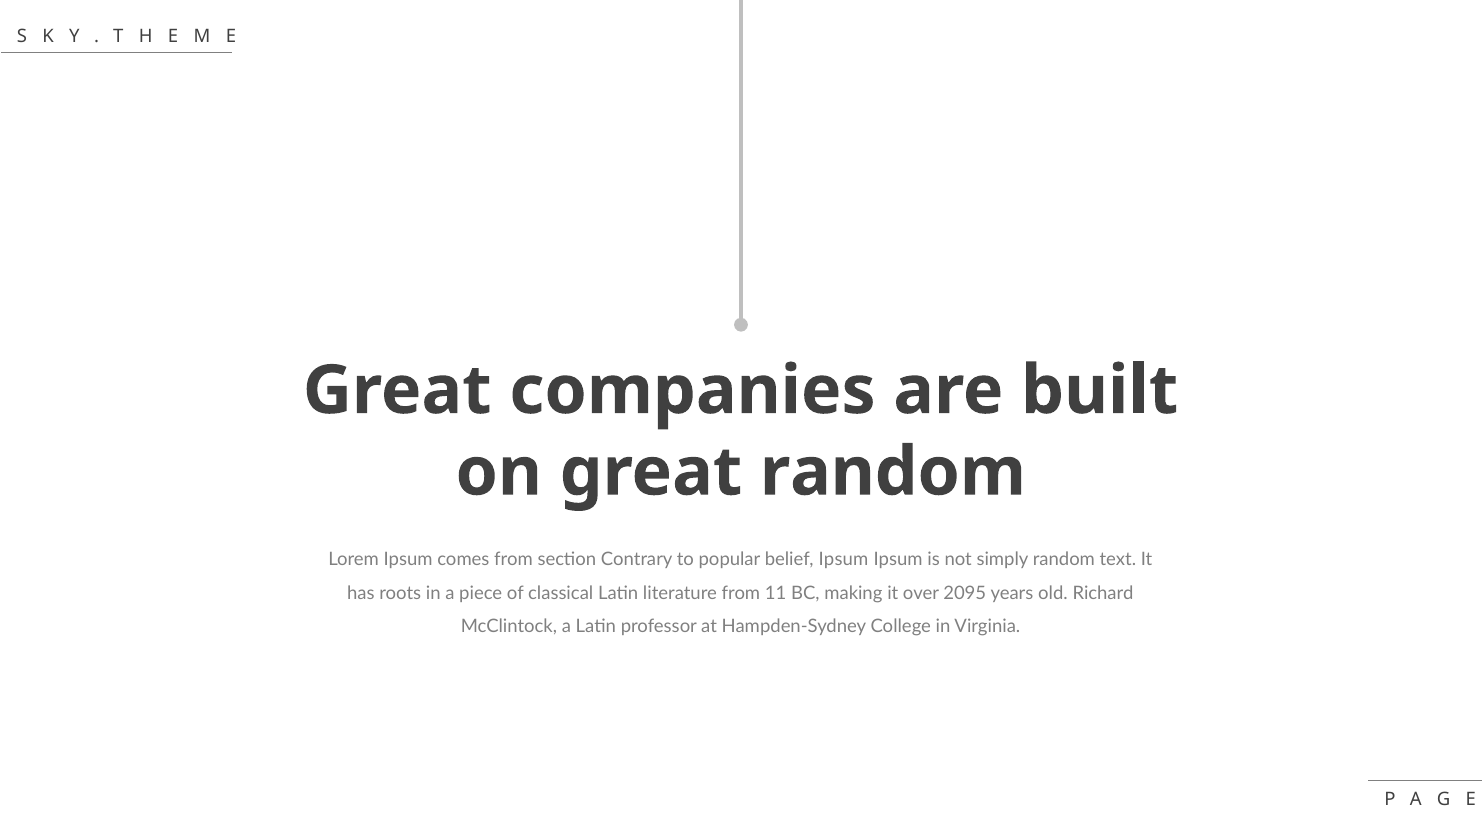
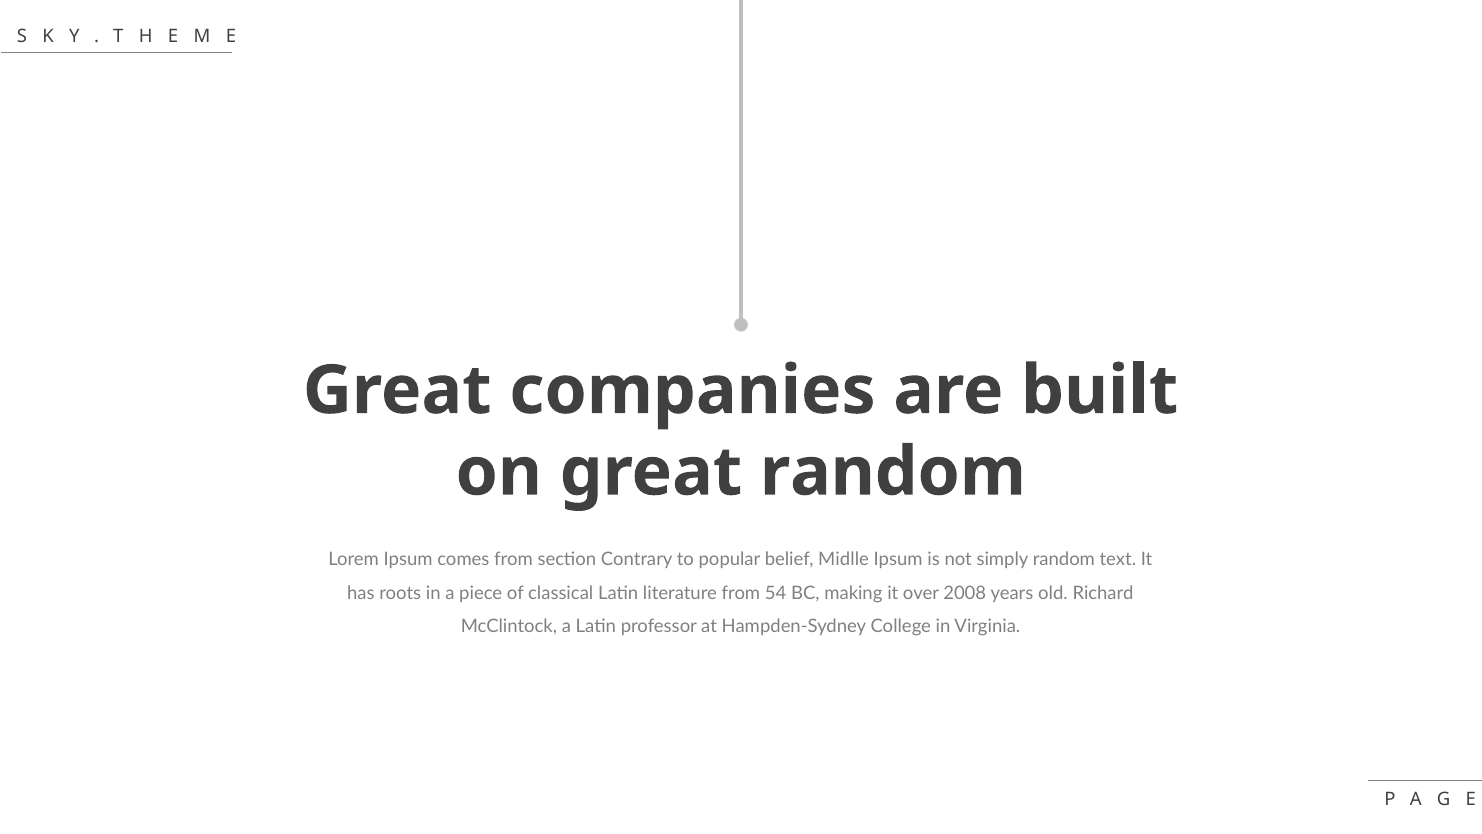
belief Ipsum: Ipsum -> Midlle
11: 11 -> 54
2095: 2095 -> 2008
